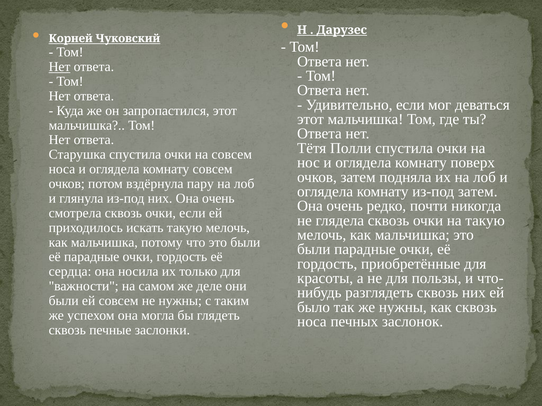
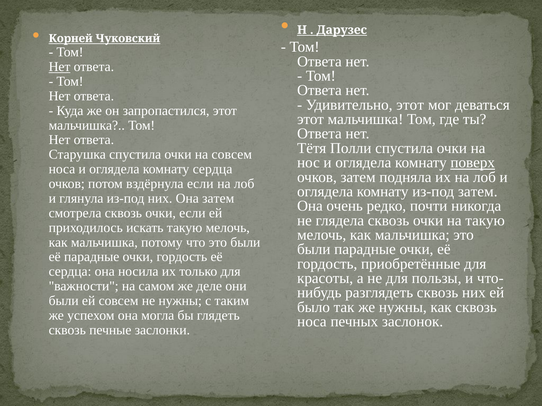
Удивительно если: если -> этот
поверх underline: none -> present
комнату совсем: совсем -> сердца
вздёрнула пару: пару -> если
них Она очень: очень -> затем
